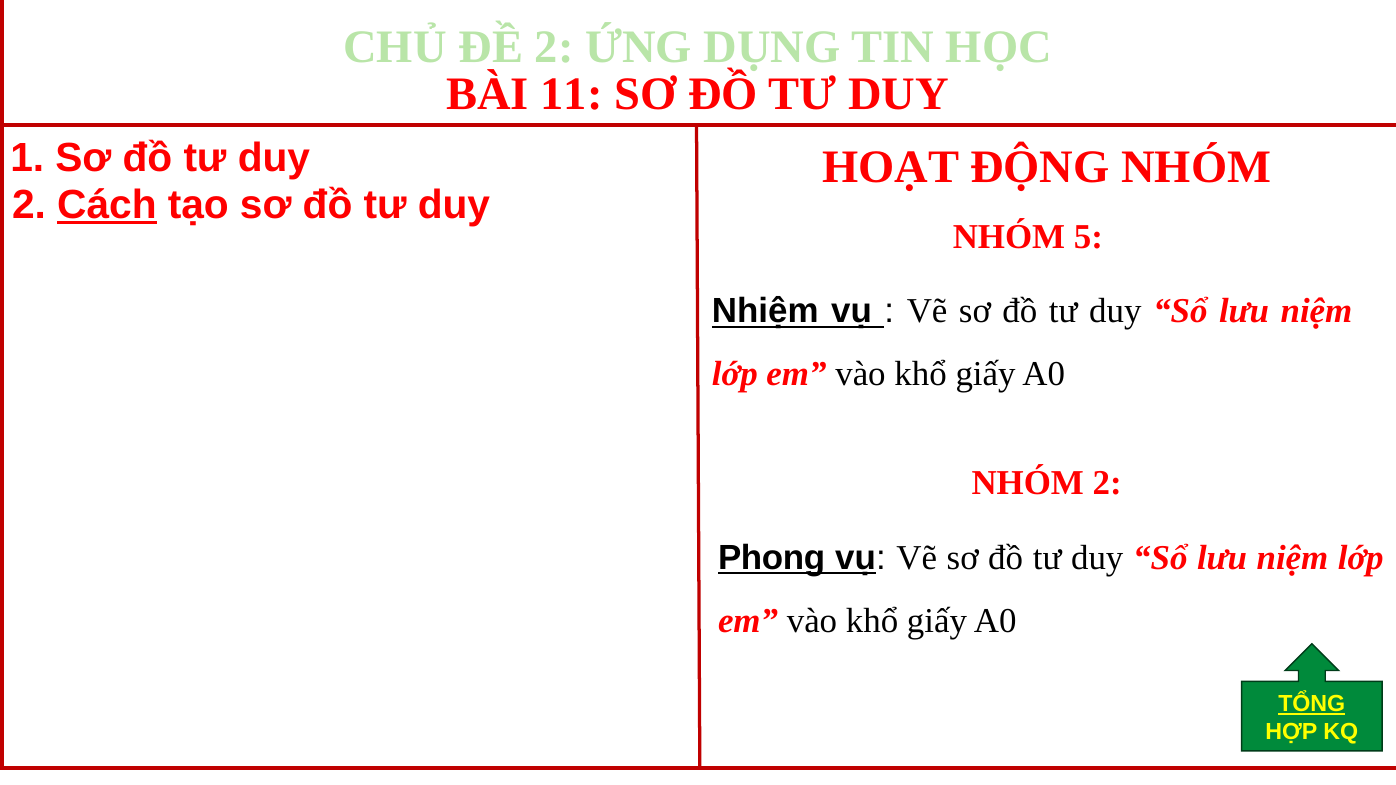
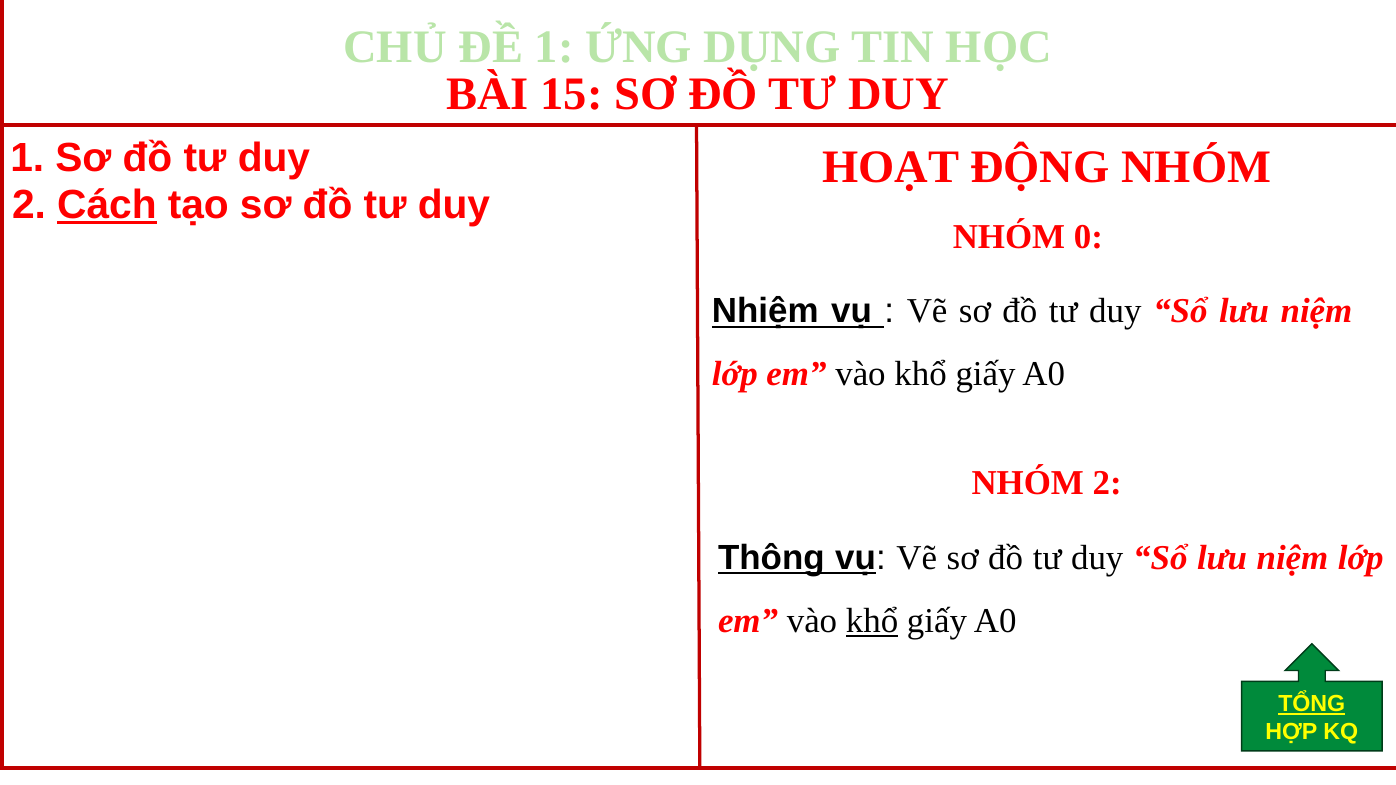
ĐỀ 2: 2 -> 1
11: 11 -> 15
5: 5 -> 0
Phong: Phong -> Thông
khổ at (872, 621) underline: none -> present
